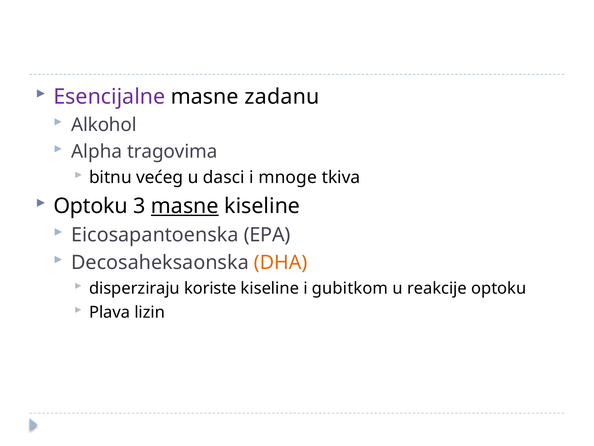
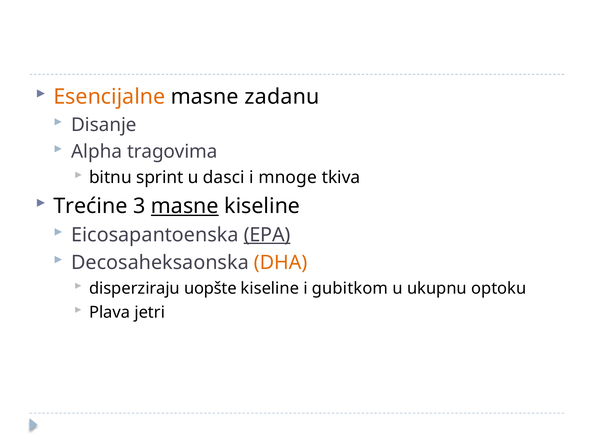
Esencijalne colour: purple -> orange
Alkohol: Alkohol -> Disanje
većeg: većeg -> sprint
Optoku at (91, 206): Optoku -> Trećine
EPA underline: none -> present
koriste: koriste -> uopšte
reakcije: reakcije -> ukupnu
lizin: lizin -> jetri
